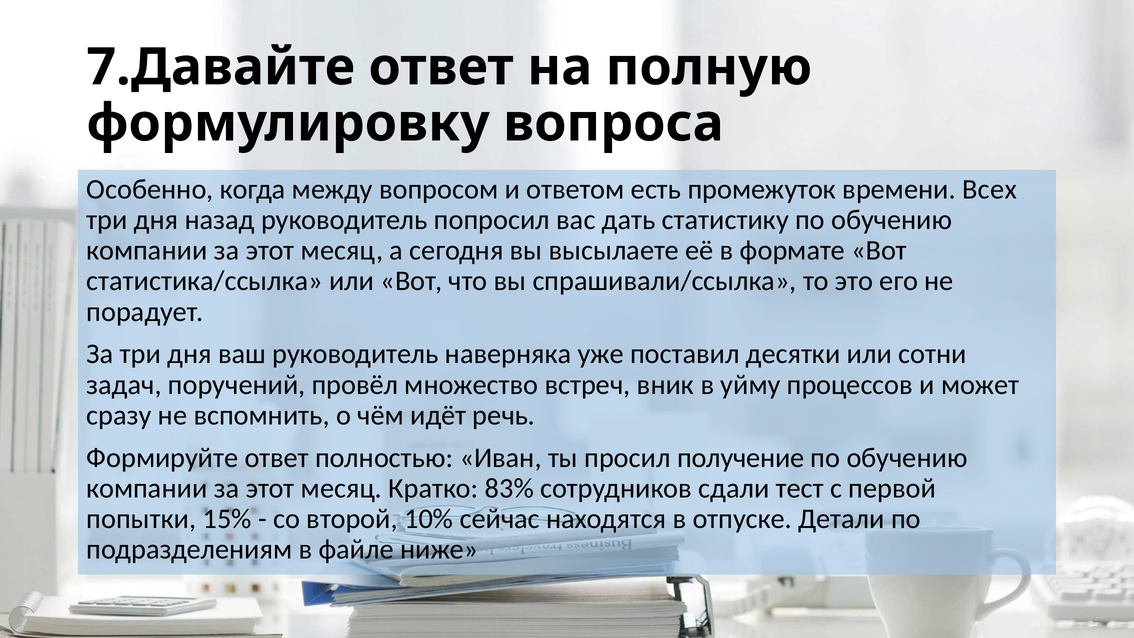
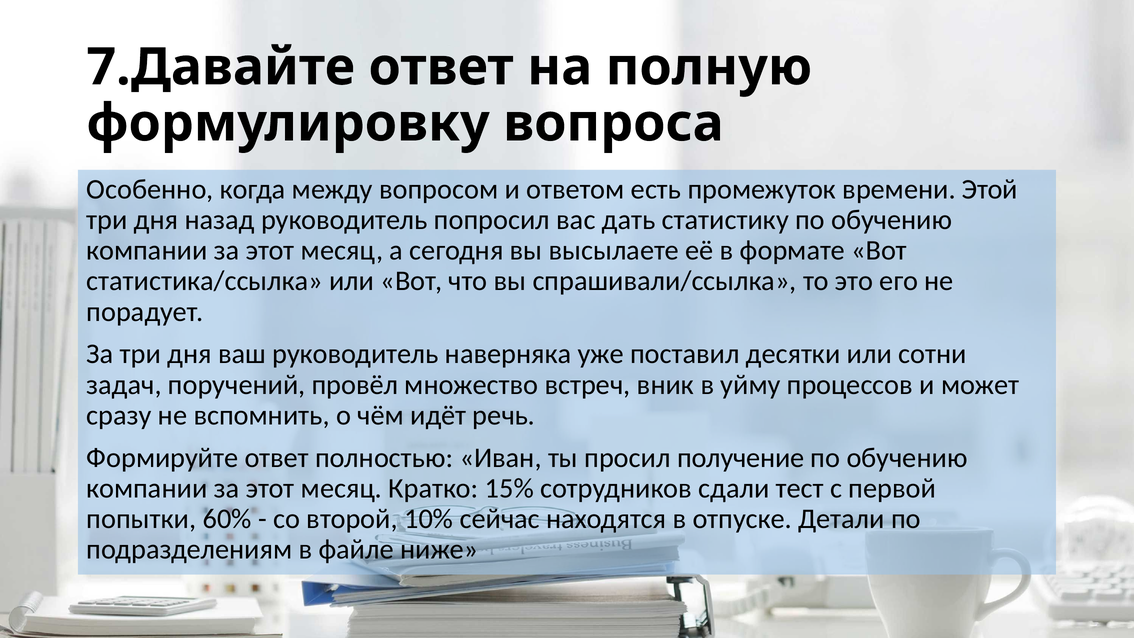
Всех: Всех -> Этой
83%: 83% -> 15%
15%: 15% -> 60%
